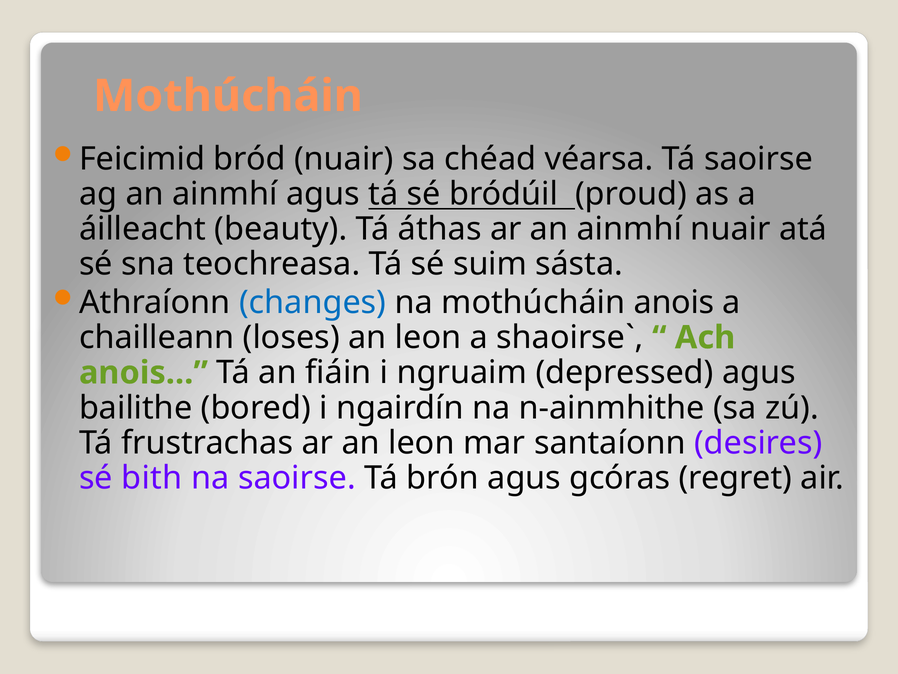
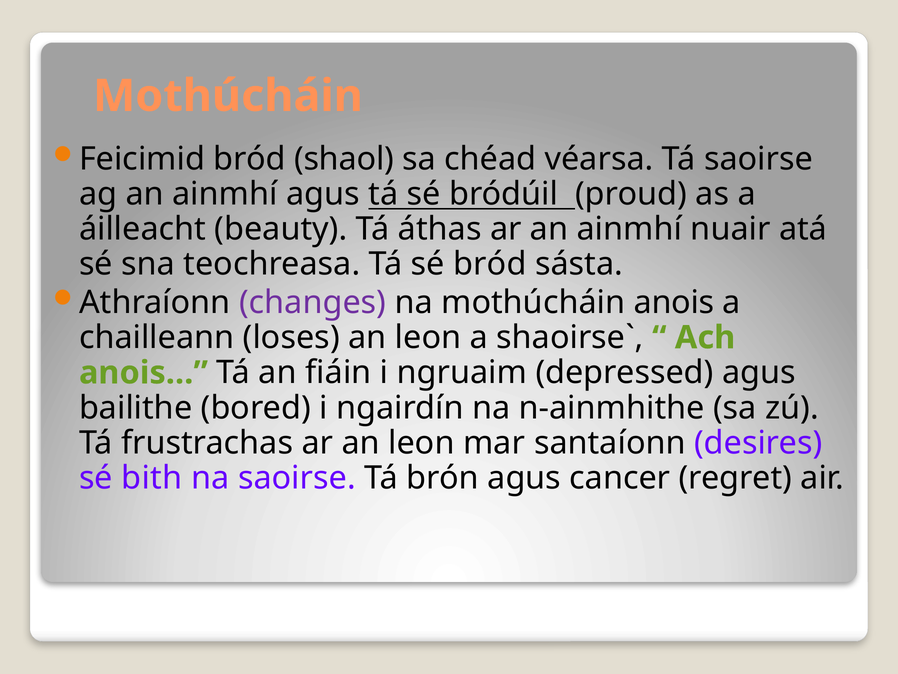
bród nuair: nuair -> shaol
sé suim: suim -> bród
changes colour: blue -> purple
gcóras: gcóras -> cancer
